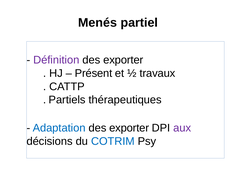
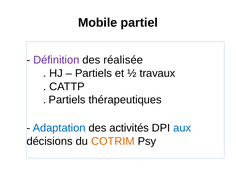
Menés: Menés -> Mobile
exporter at (123, 60): exporter -> réalisée
Présent at (94, 73): Présent -> Partiels
exporter at (129, 128): exporter -> activités
aux colour: purple -> blue
COTRIM colour: blue -> orange
